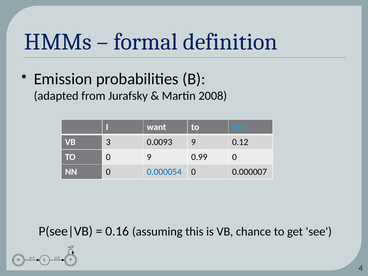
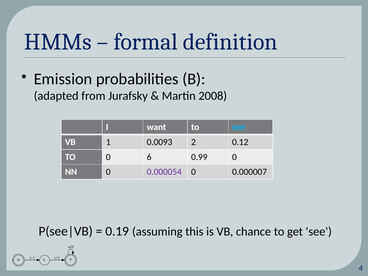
3: 3 -> 1
0.0093 9: 9 -> 2
0 9: 9 -> 6
0.000054 colour: blue -> purple
0.16: 0.16 -> 0.19
